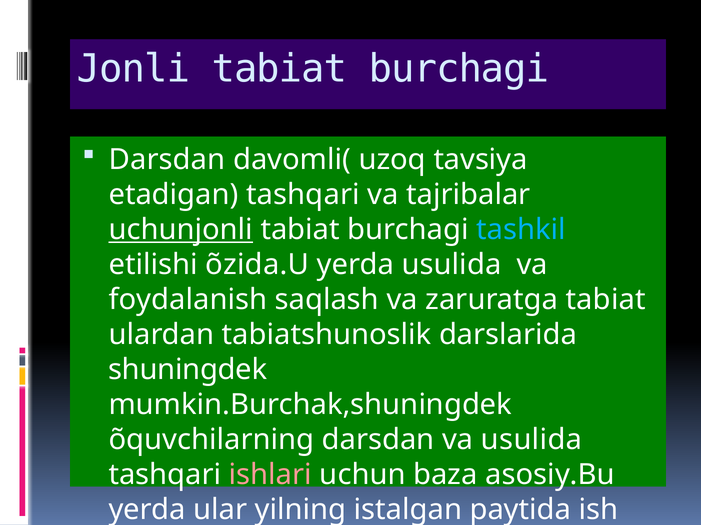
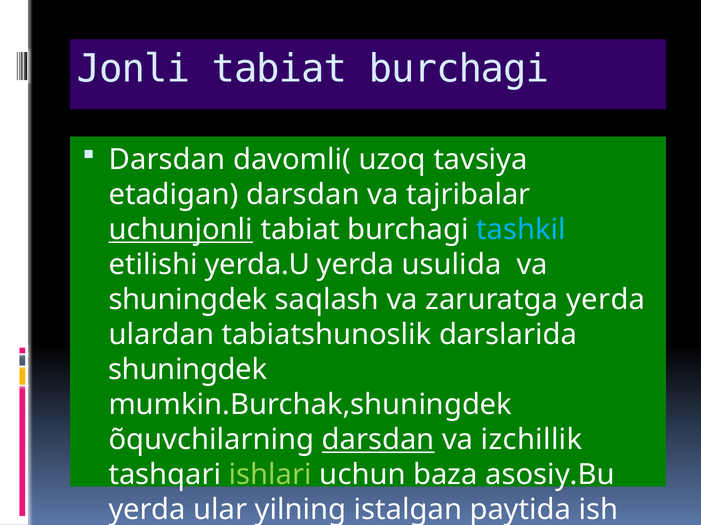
etadigan tashqari: tashqari -> darsdan
õzida.U: õzida.U -> yerda.U
foydalanish at (188, 300): foydalanish -> shuningdek
zaruratga tabiat: tabiat -> yerda
darsdan at (378, 440) underline: none -> present
va usulida: usulida -> izchillik
ishlari colour: pink -> light green
